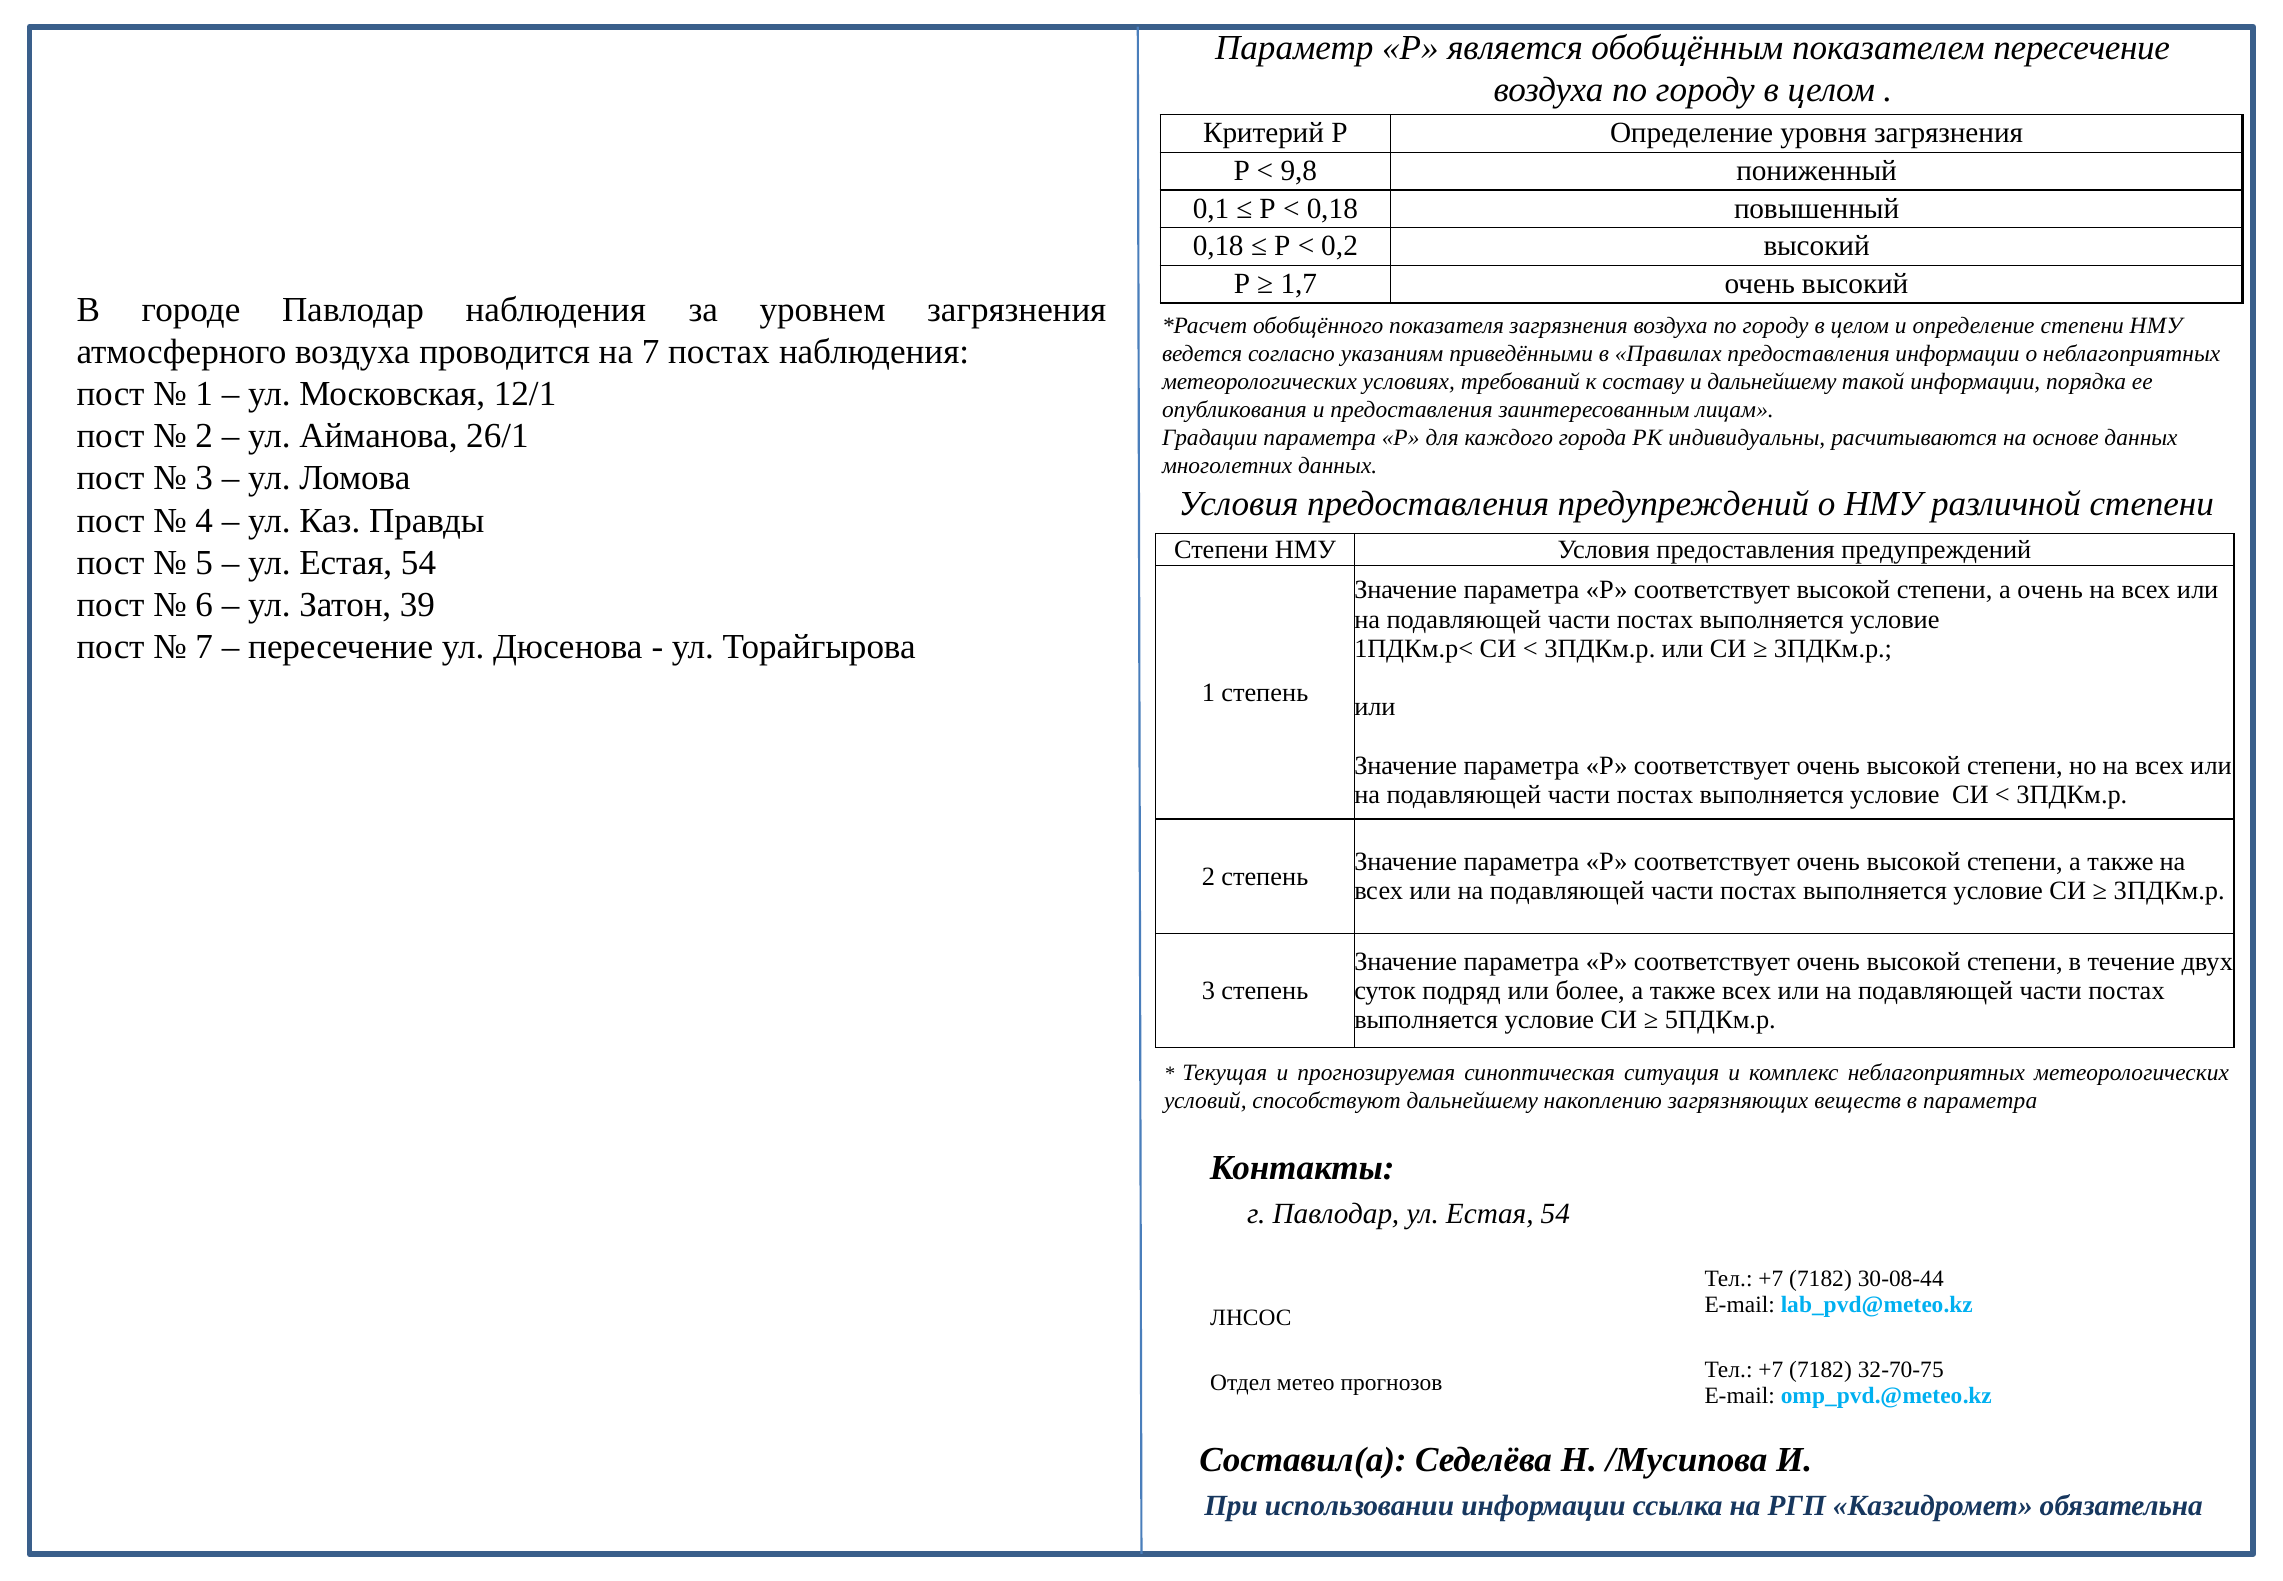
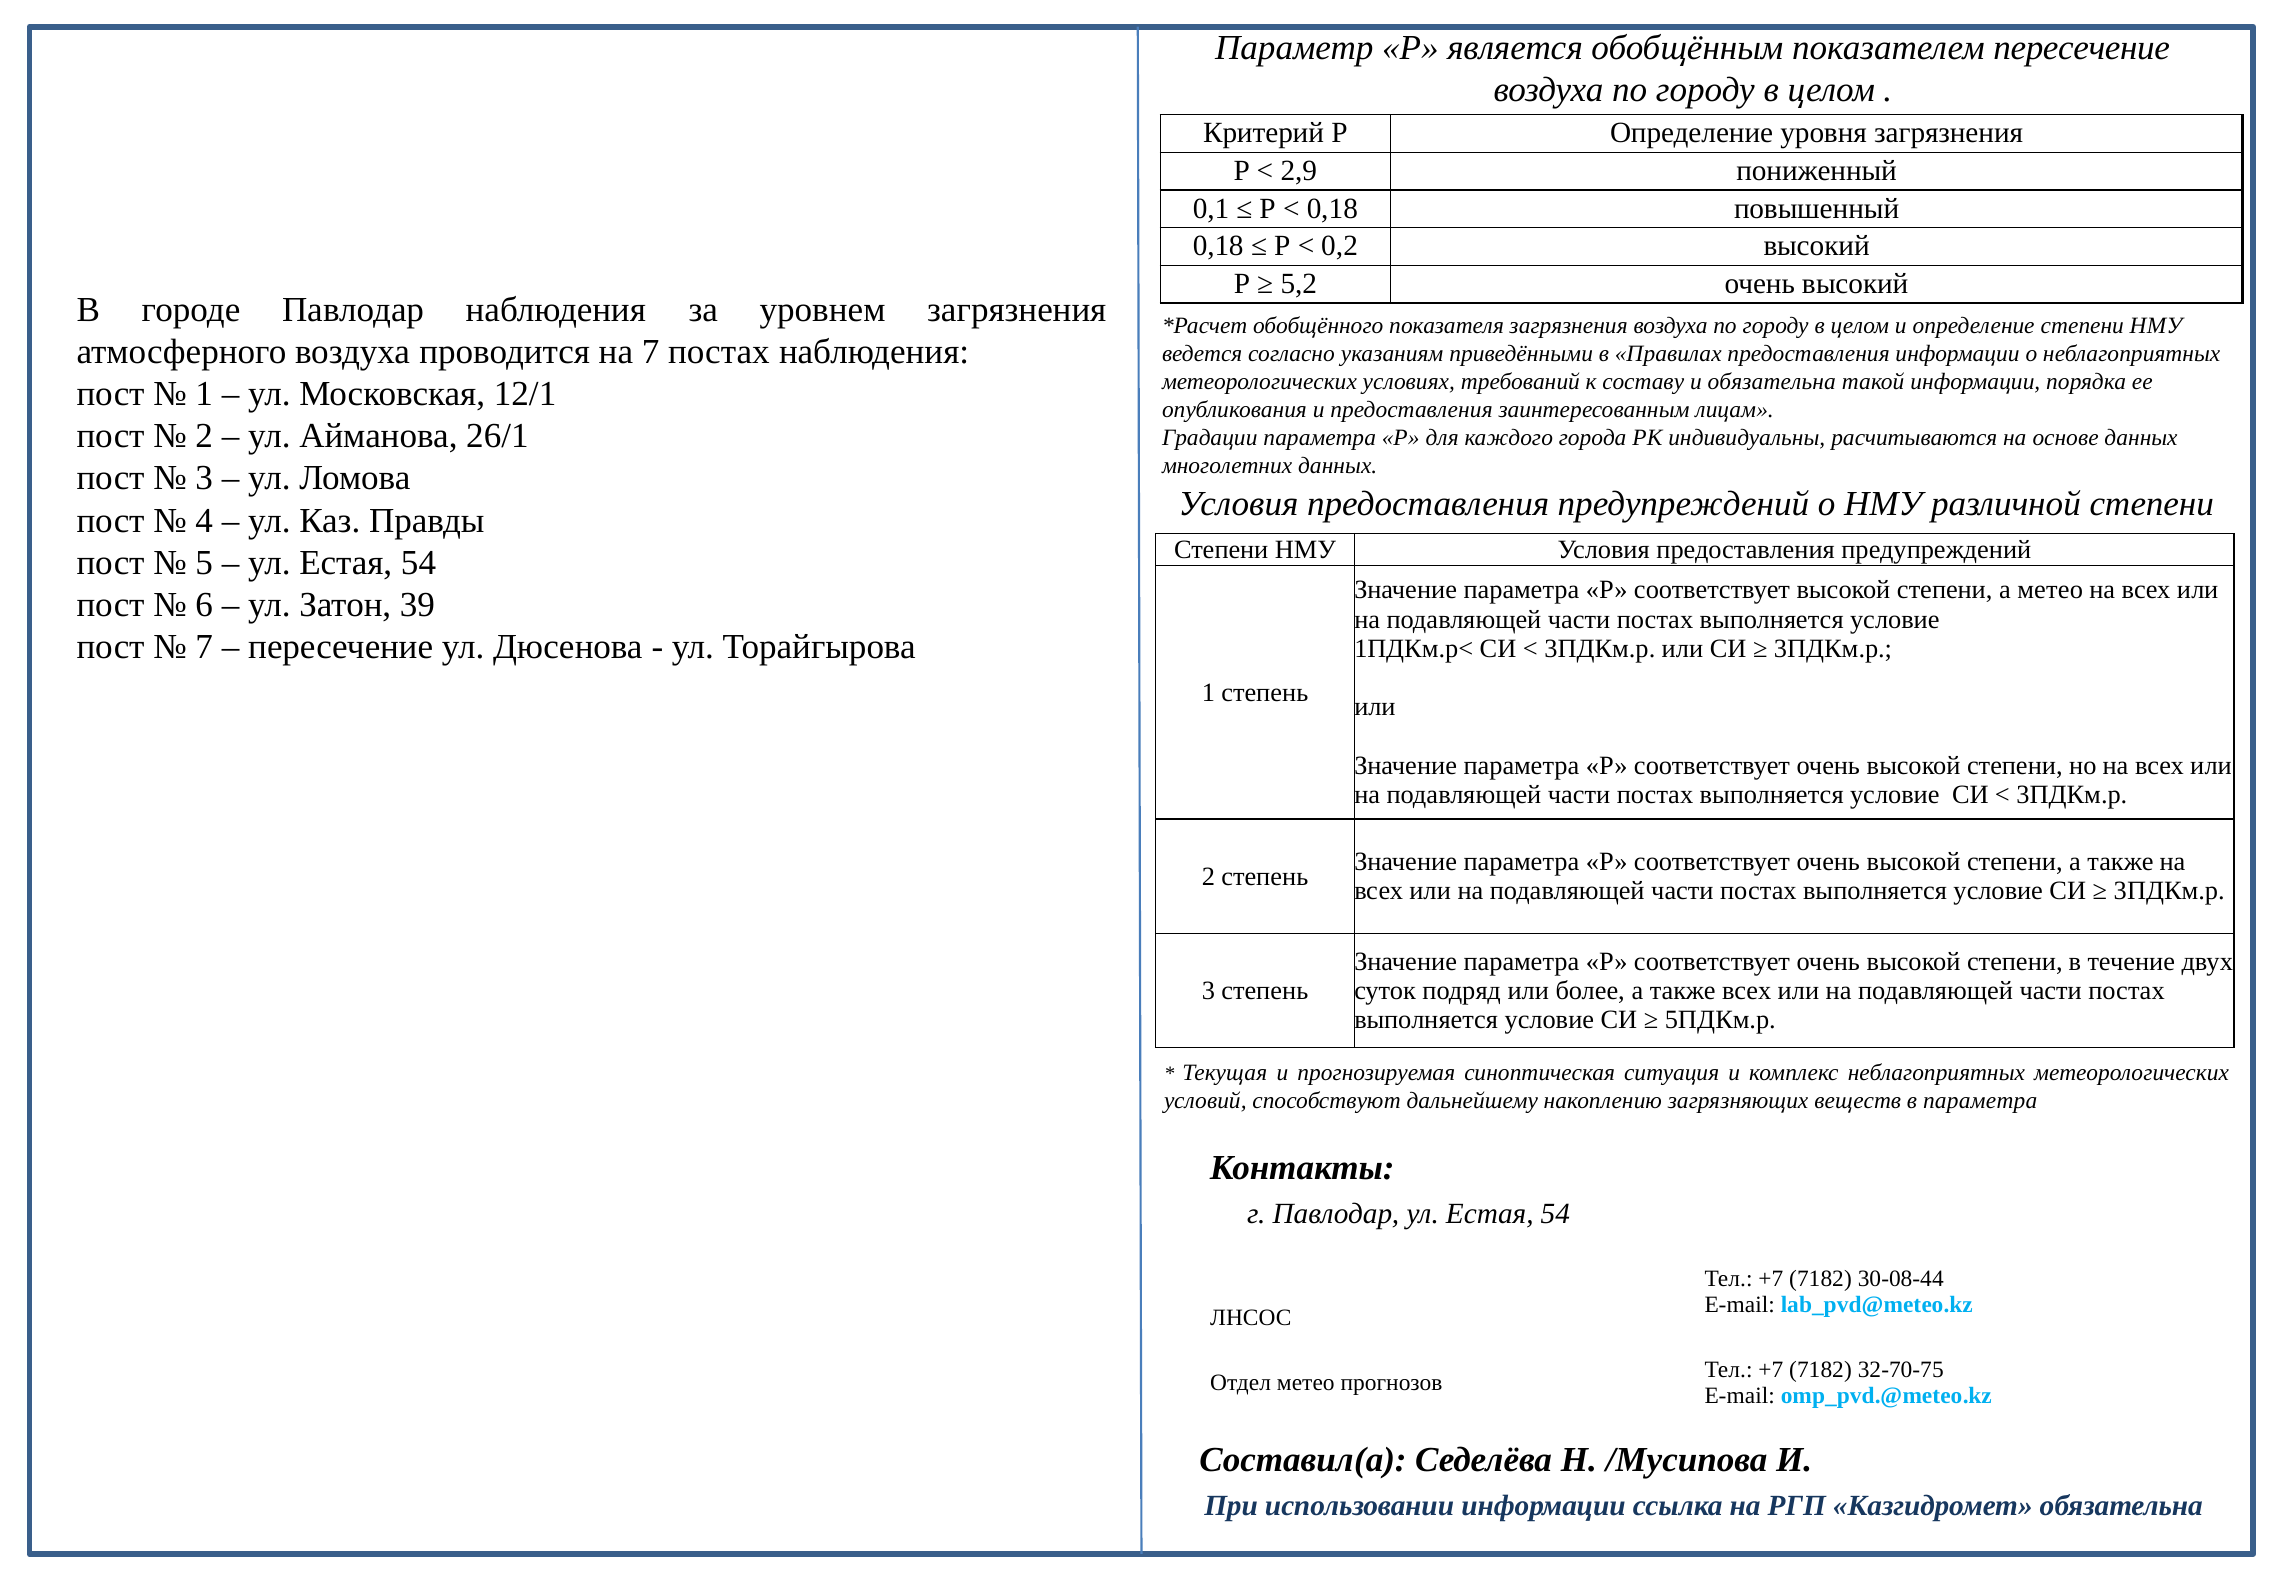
9,8: 9,8 -> 2,9
1,7: 1,7 -> 5,2
и дальнейшему: дальнейшему -> обязательна
а очень: очень -> метео
